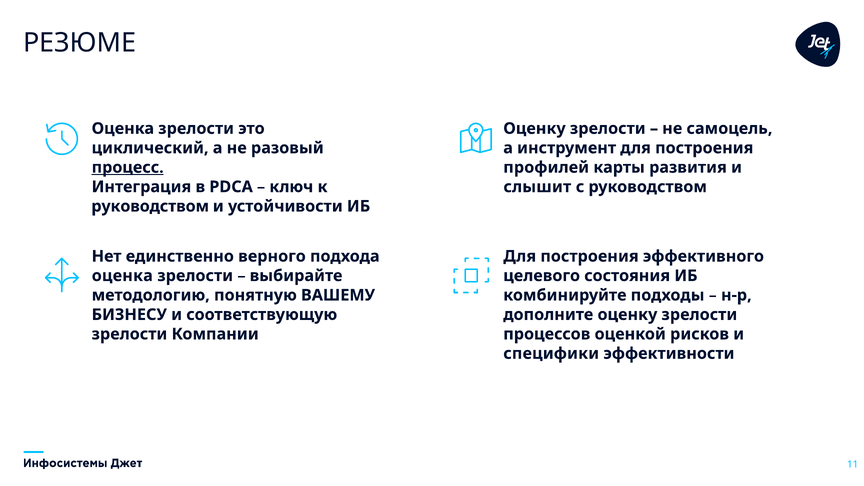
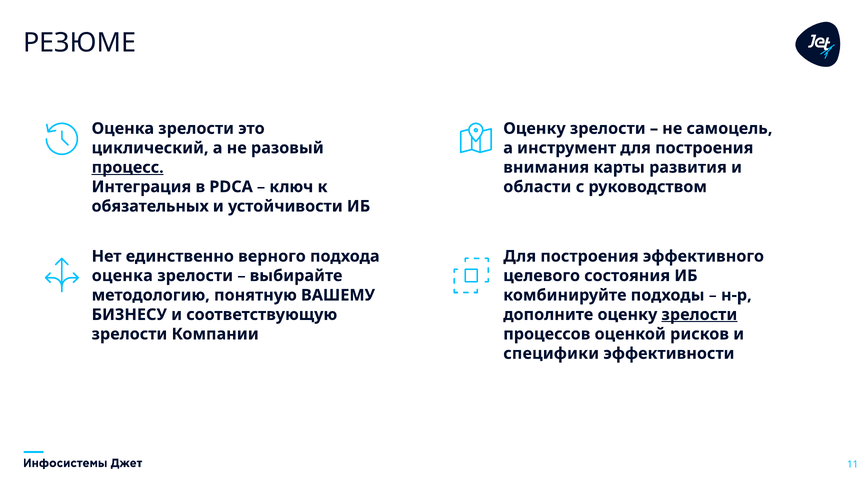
профилей: профилей -> внимания
слышит: слышит -> области
руководством at (150, 206): руководством -> обязательных
зрелости at (699, 315) underline: none -> present
